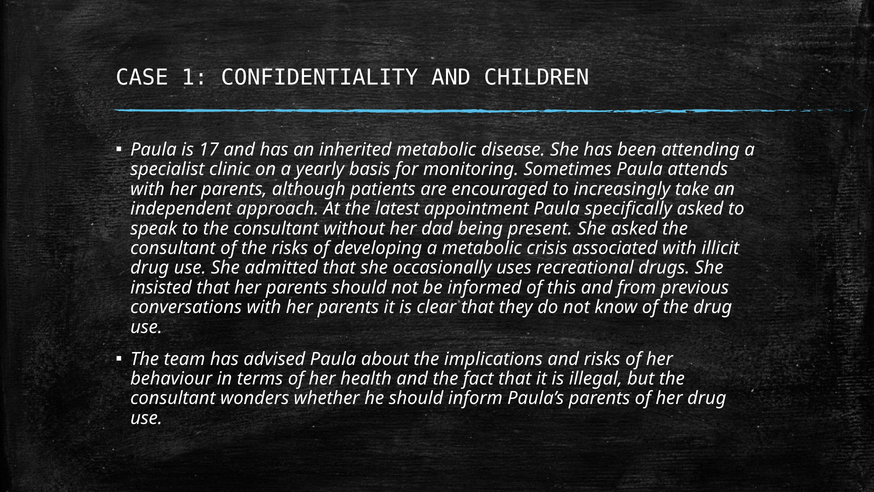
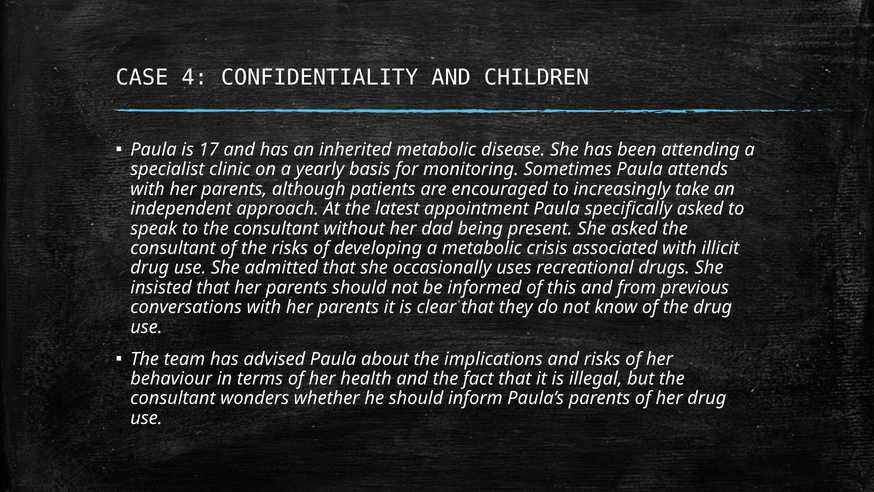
1: 1 -> 4
